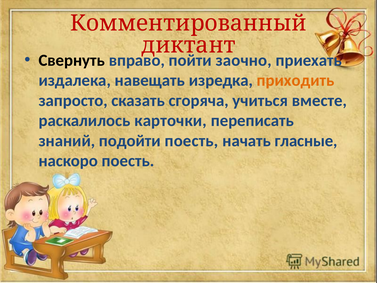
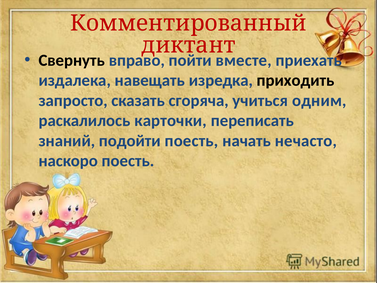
заочно: заочно -> вместе
приходить colour: orange -> black
вместе: вместе -> одним
гласные: гласные -> нечасто
